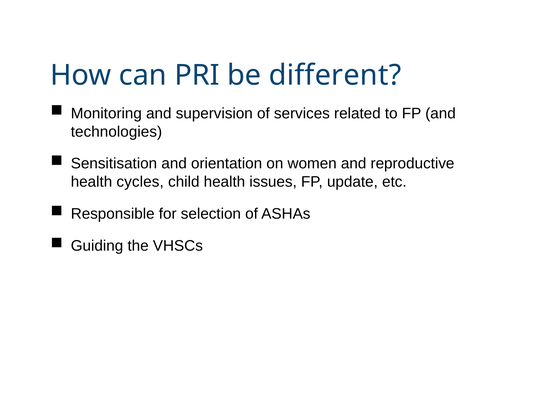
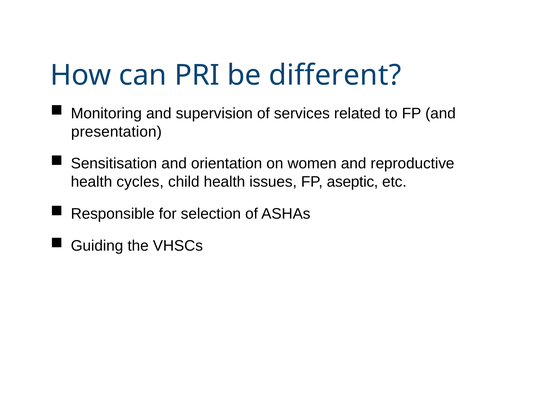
technologies: technologies -> presentation
update: update -> aseptic
